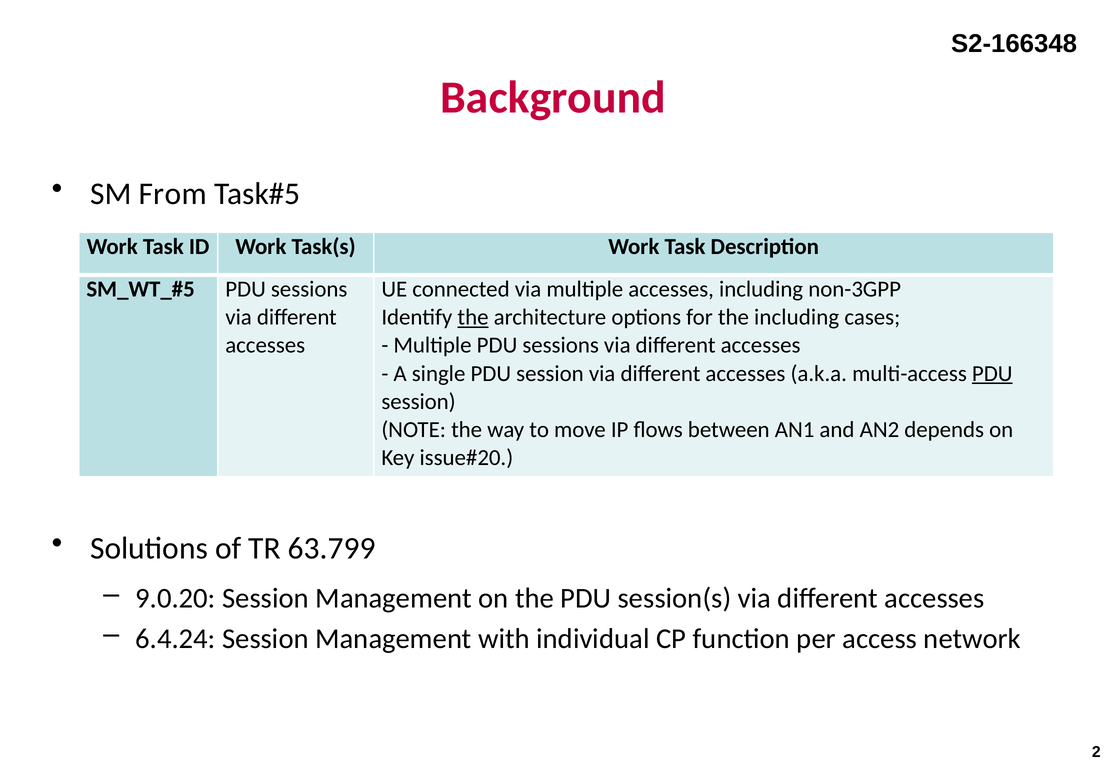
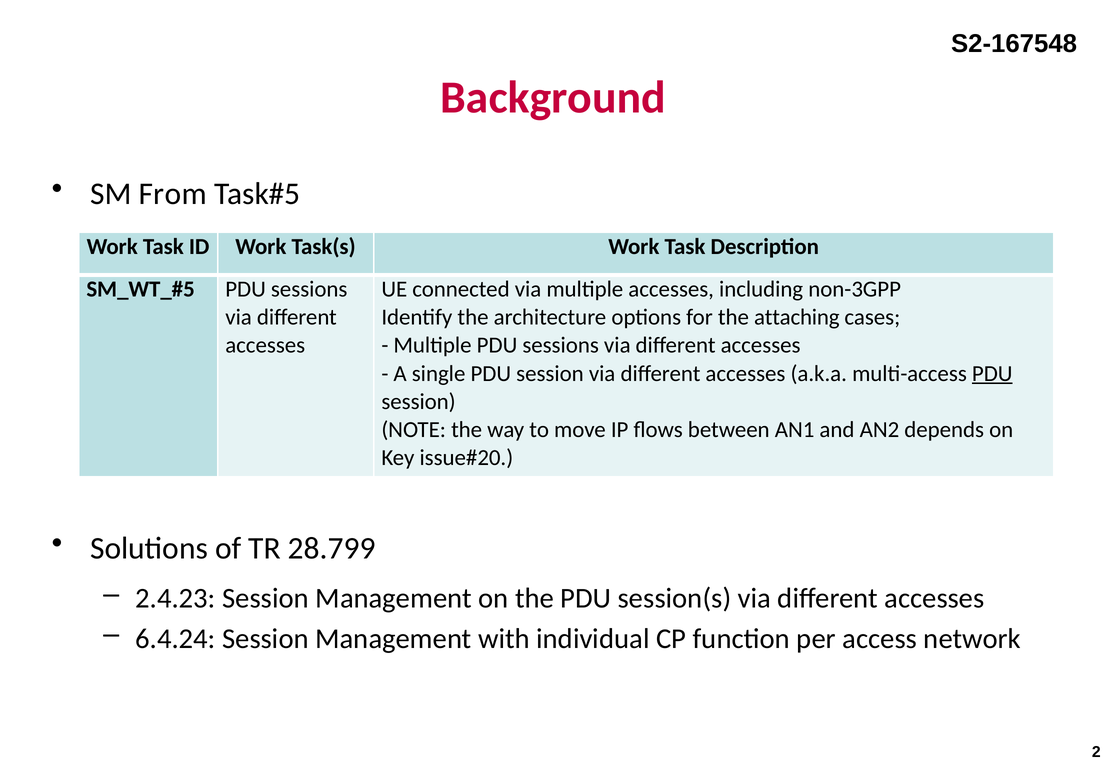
S2-166348: S2-166348 -> S2-167548
the at (473, 317) underline: present -> none
the including: including -> attaching
63.799: 63.799 -> 28.799
9.0.20: 9.0.20 -> 2.4.23
